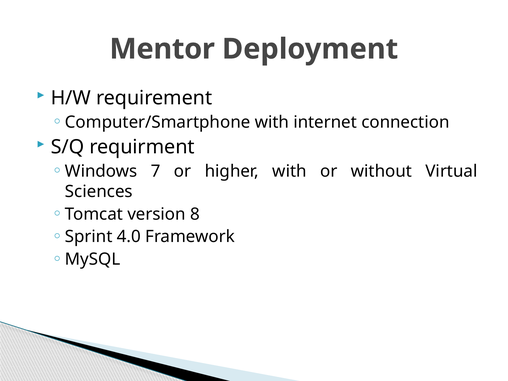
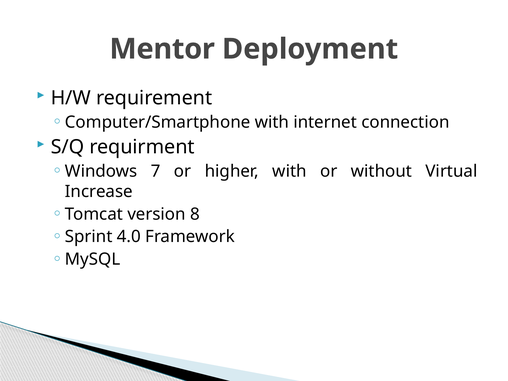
Sciences: Sciences -> Increase
